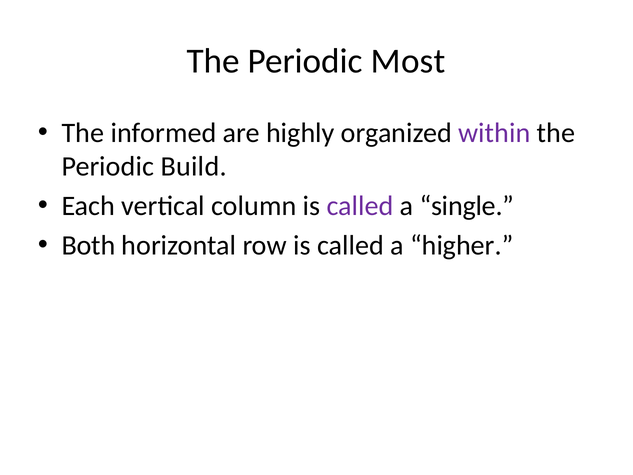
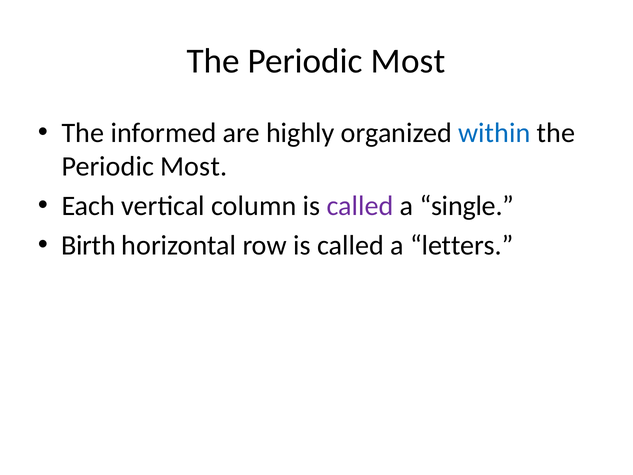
within colour: purple -> blue
Build at (194, 167): Build -> Most
Both: Both -> Birth
higher: higher -> letters
